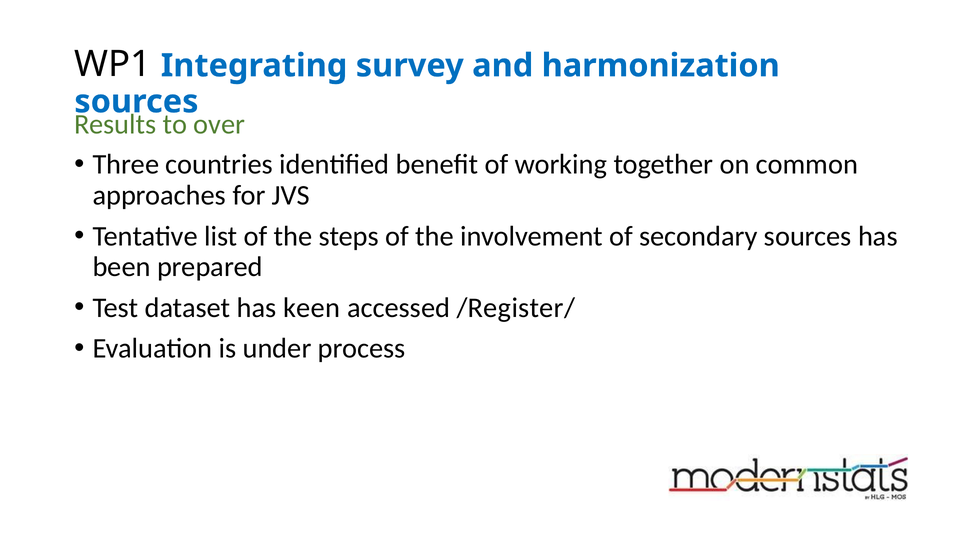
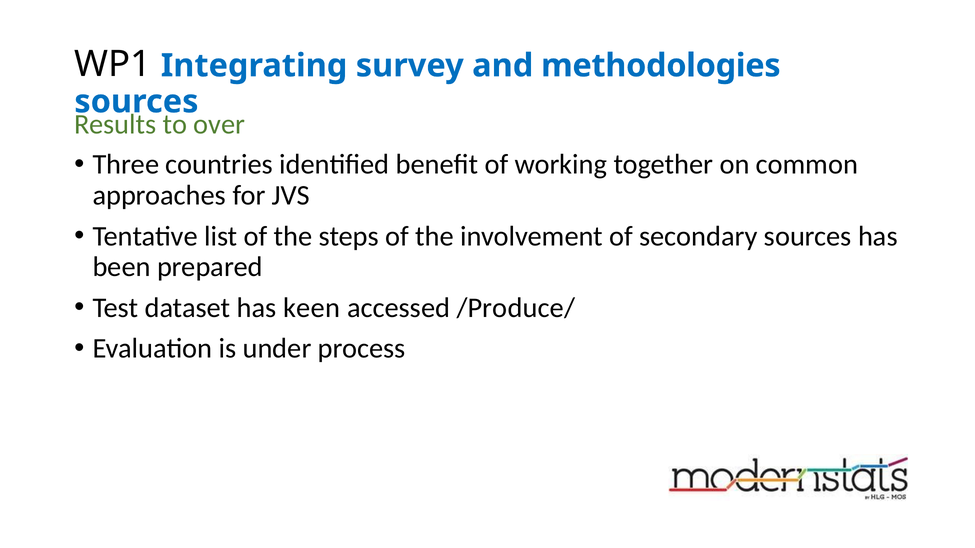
harmonization: harmonization -> methodologies
/Register/: /Register/ -> /Produce/
